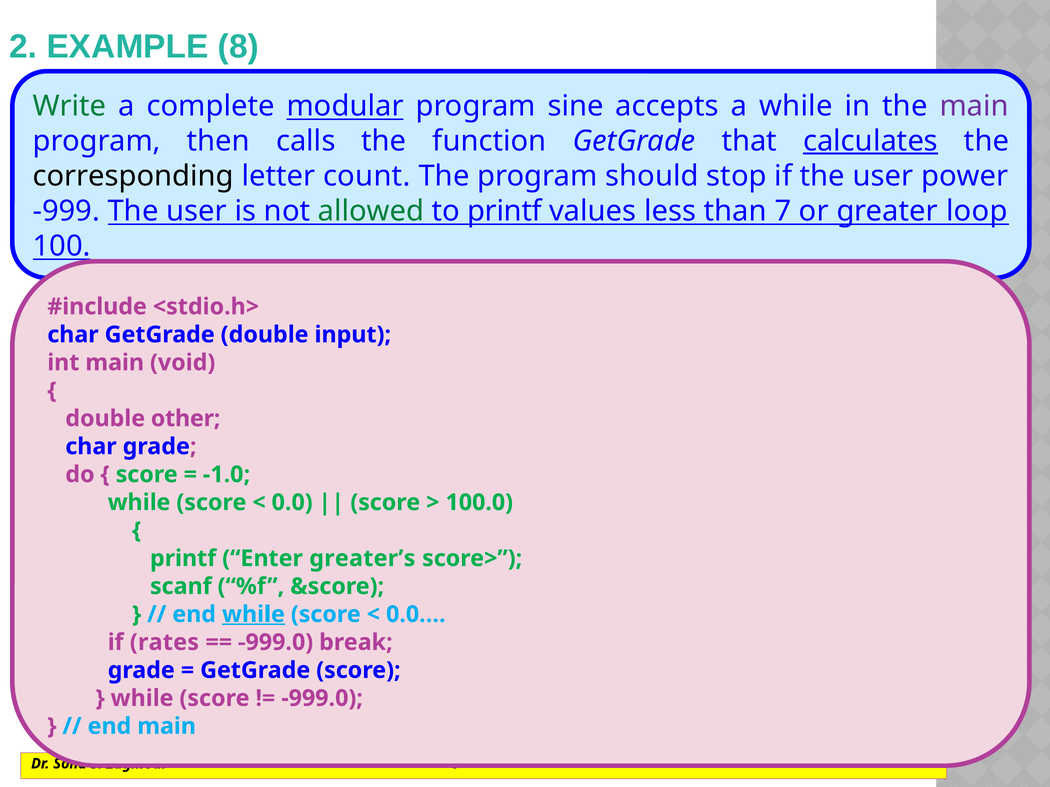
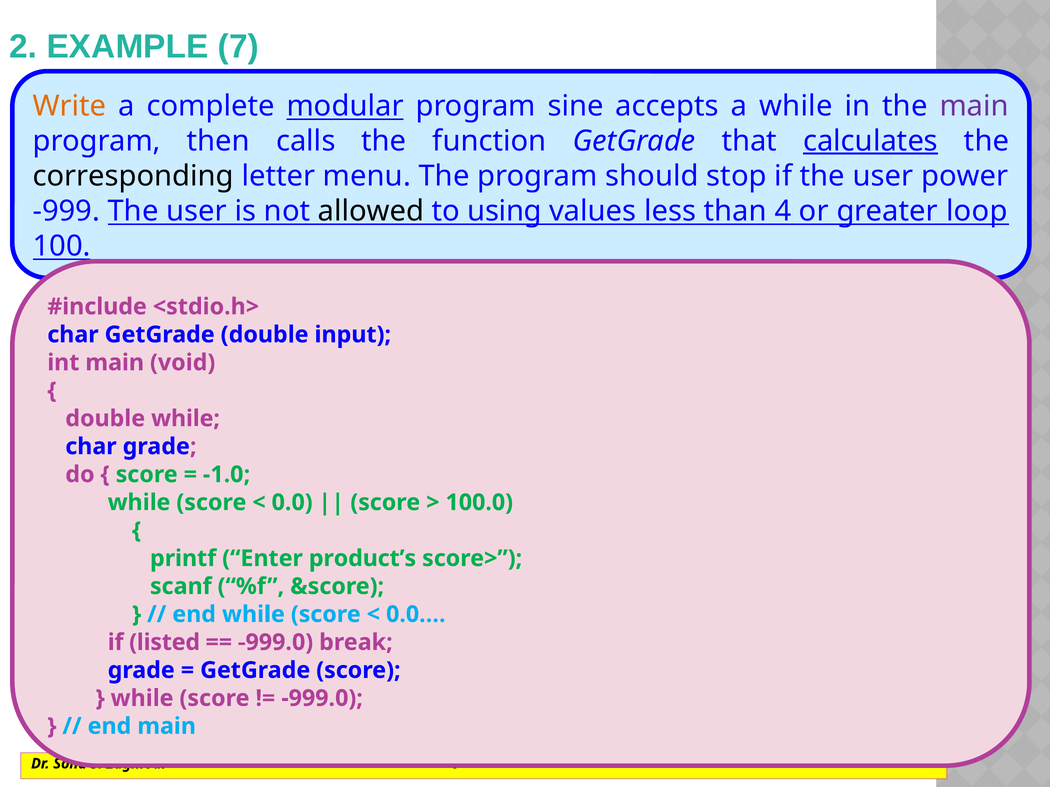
8: 8 -> 7
Write colour: green -> orange
count: count -> menu
allowed colour: green -> black
to printf: printf -> using
7: 7 -> 4
double other: other -> while
greater’s: greater’s -> product’s
while at (253, 615) underline: present -> none
rates: rates -> listed
